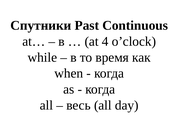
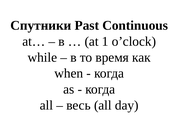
4: 4 -> 1
